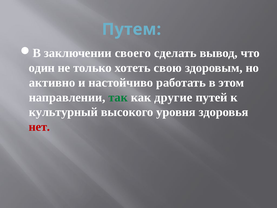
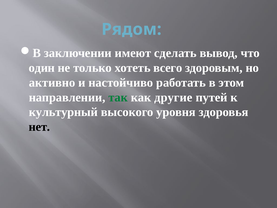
Путем: Путем -> Рядом
своего: своего -> имеют
свою: свою -> всего
нет colour: red -> black
